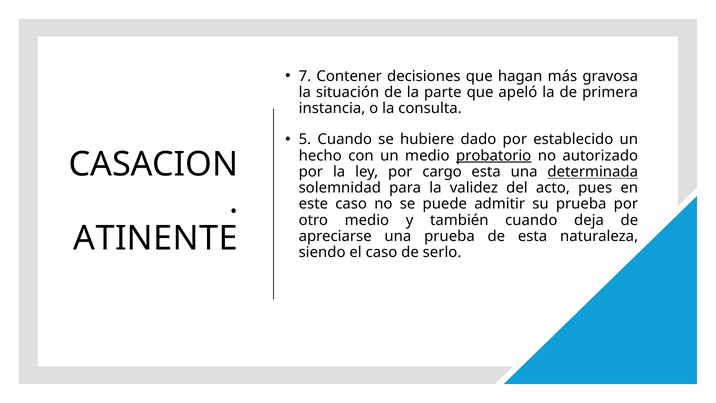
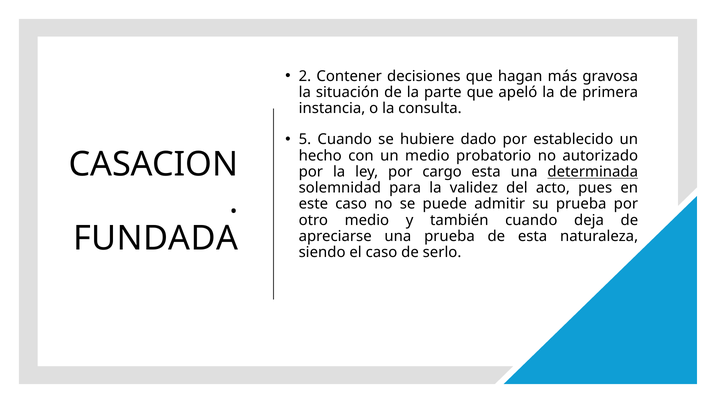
7: 7 -> 2
probatorio underline: present -> none
ATINENTE: ATINENTE -> FUNDADA
